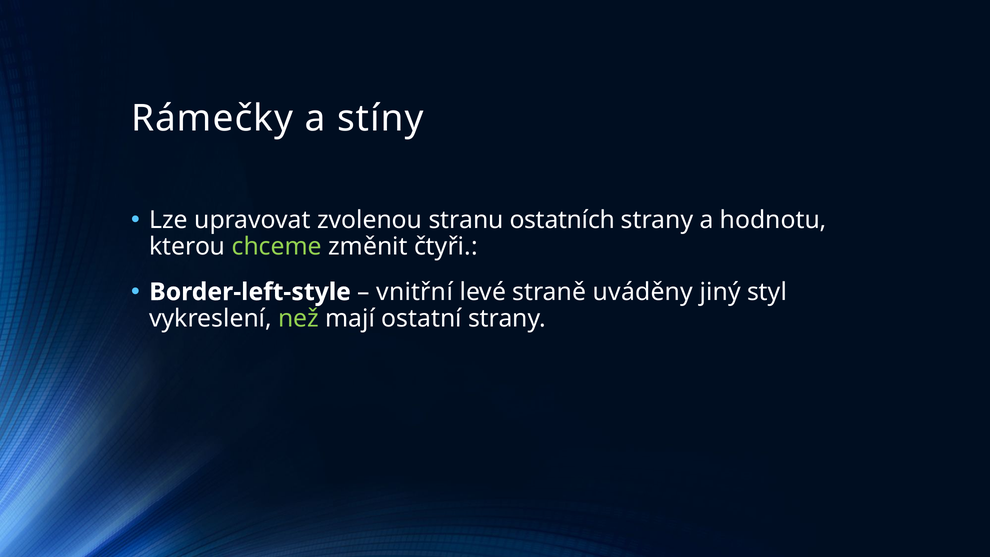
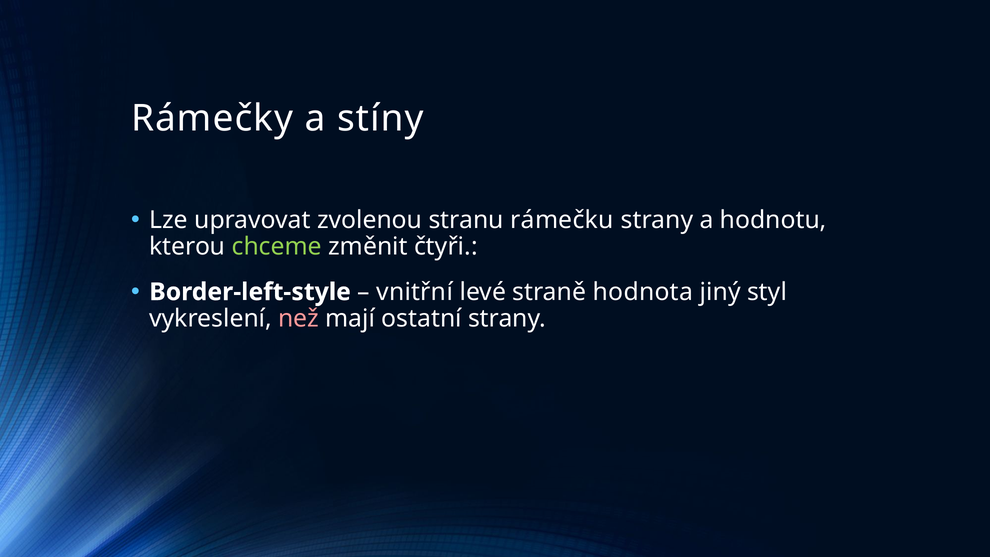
ostatních: ostatních -> rámečku
uváděny: uváděny -> hodnota
než colour: light green -> pink
